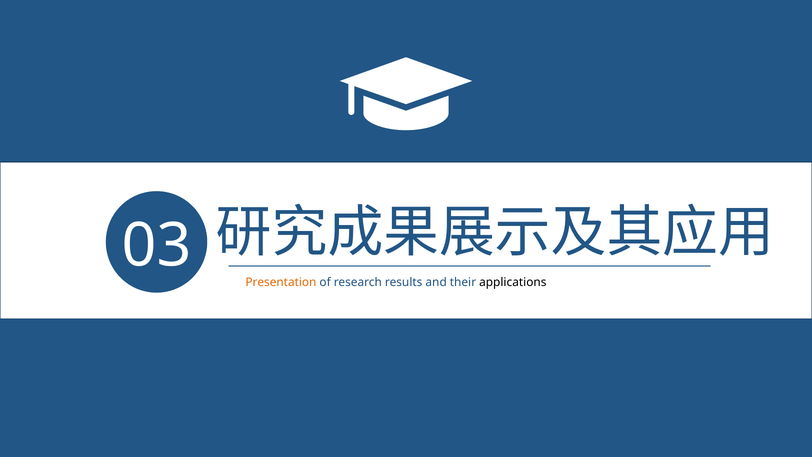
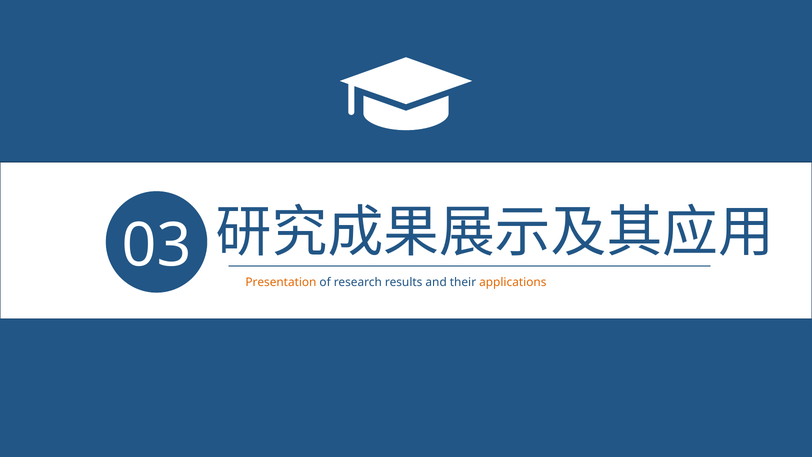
applications colour: black -> orange
